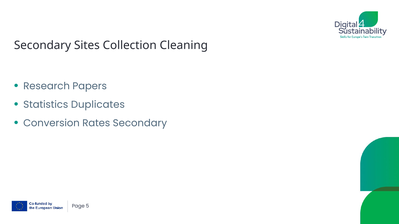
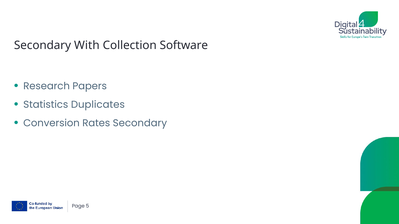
Sites: Sites -> With
Cleaning: Cleaning -> Software
